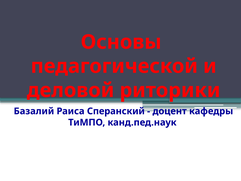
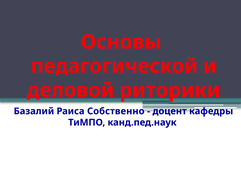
Сперанский: Сперанский -> Собственно
